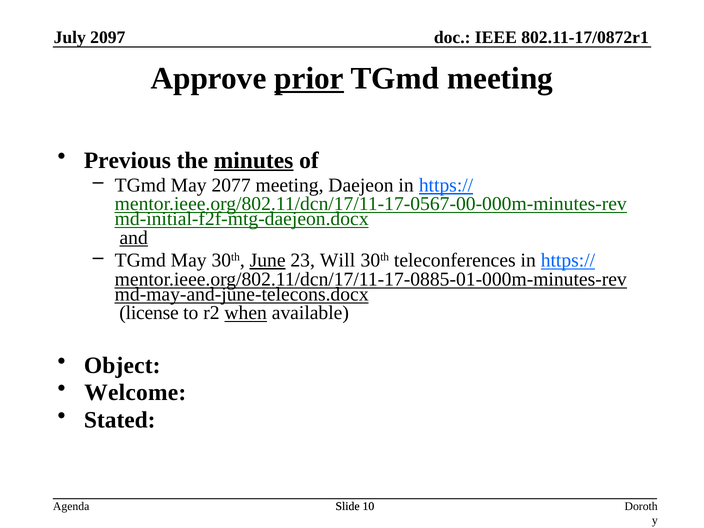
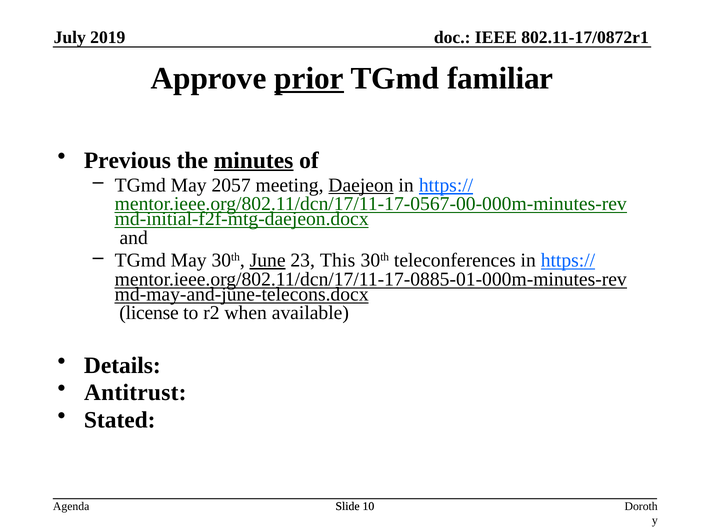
2097: 2097 -> 2019
TGmd meeting: meeting -> familiar
2077: 2077 -> 2057
Daejeon underline: none -> present
and underline: present -> none
Will: Will -> This
when underline: present -> none
Object: Object -> Details
Welcome: Welcome -> Antitrust
